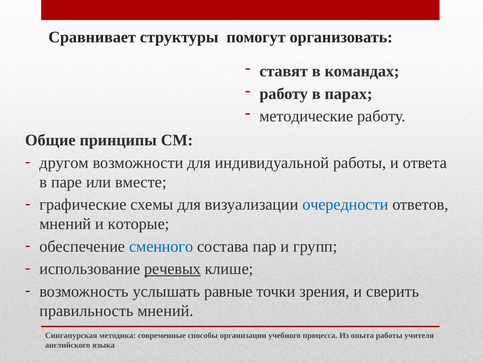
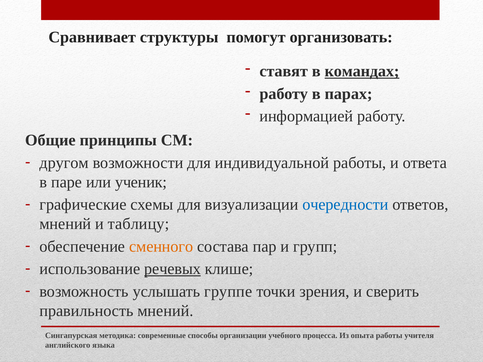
командах underline: none -> present
методические: методические -> информацией
вместе: вместе -> ученик
которые: которые -> таблицу
сменного colour: blue -> orange
равные: равные -> группе
